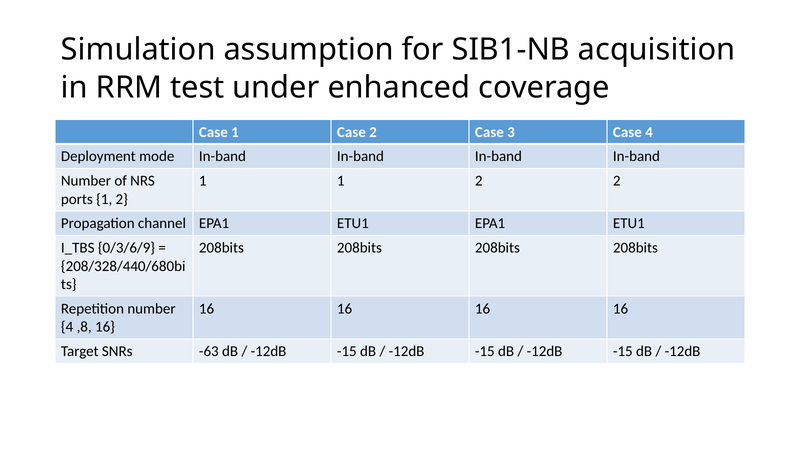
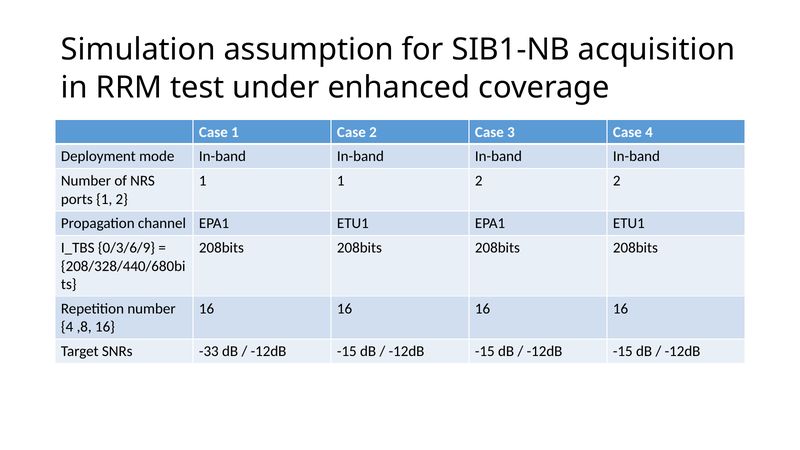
-63: -63 -> -33
